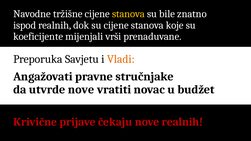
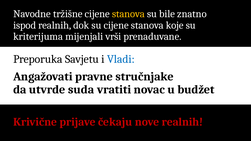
koeficijente: koeficijente -> kriterijuma
Vladi colour: orange -> blue
utvrde nove: nove -> suda
